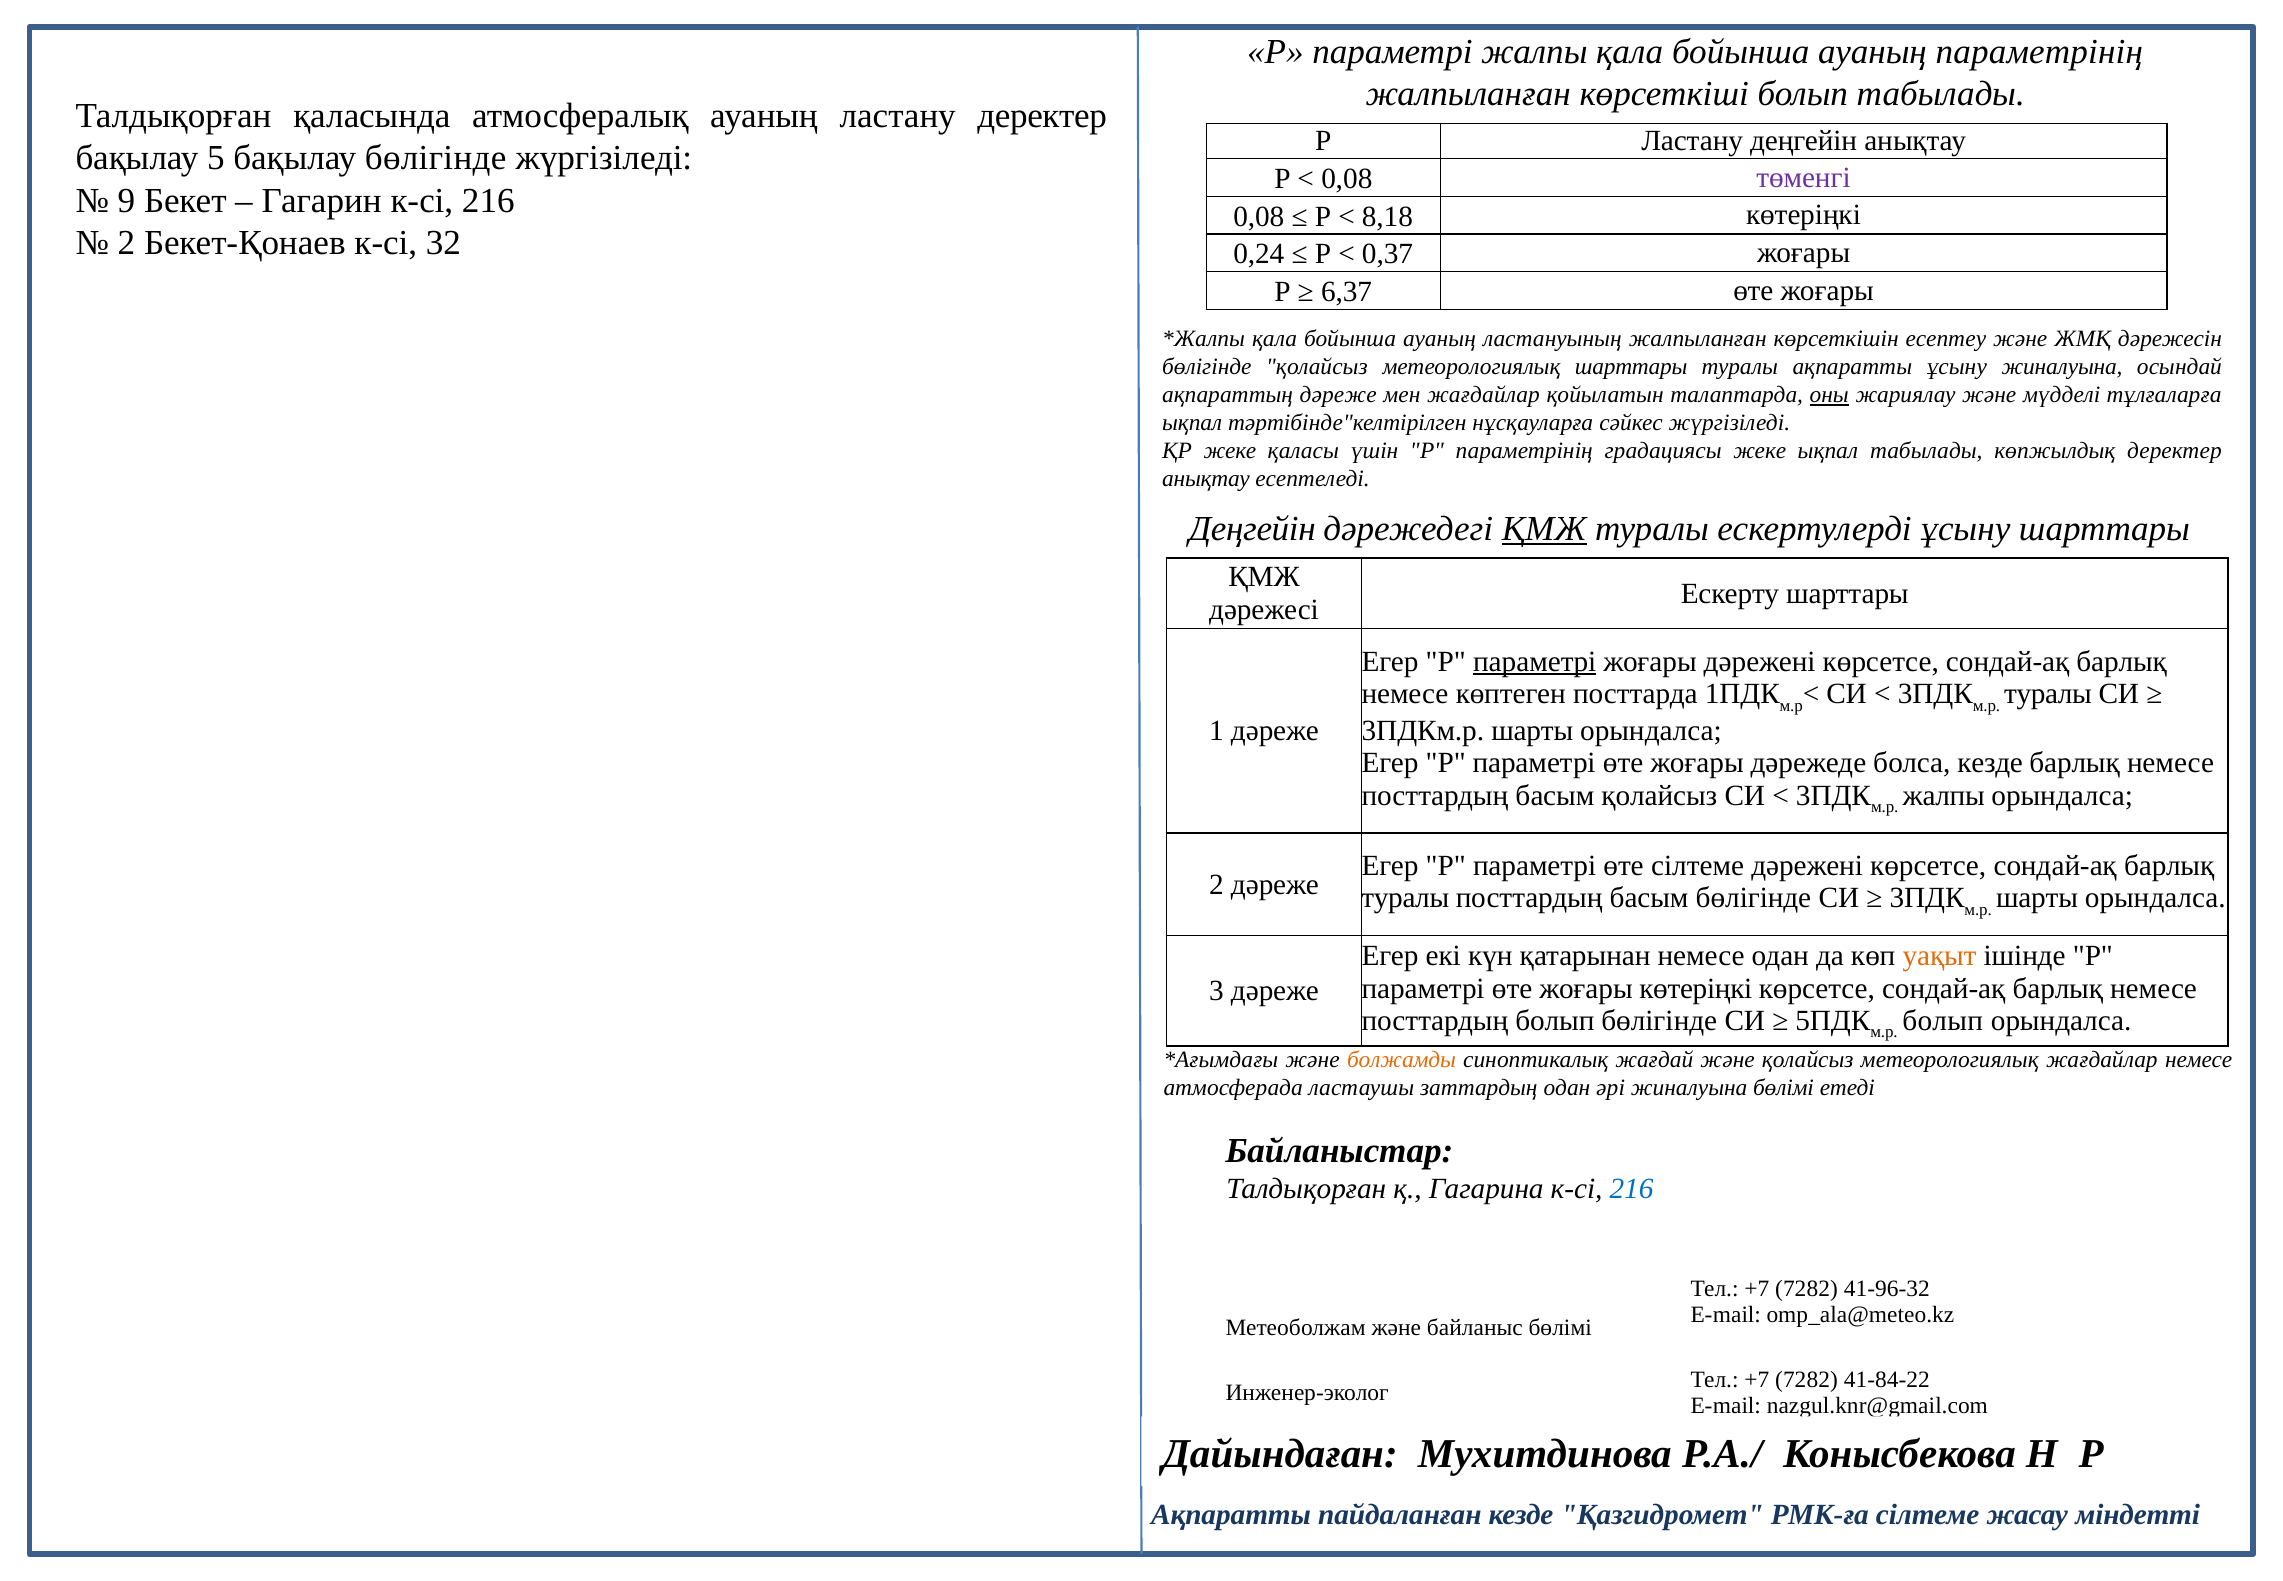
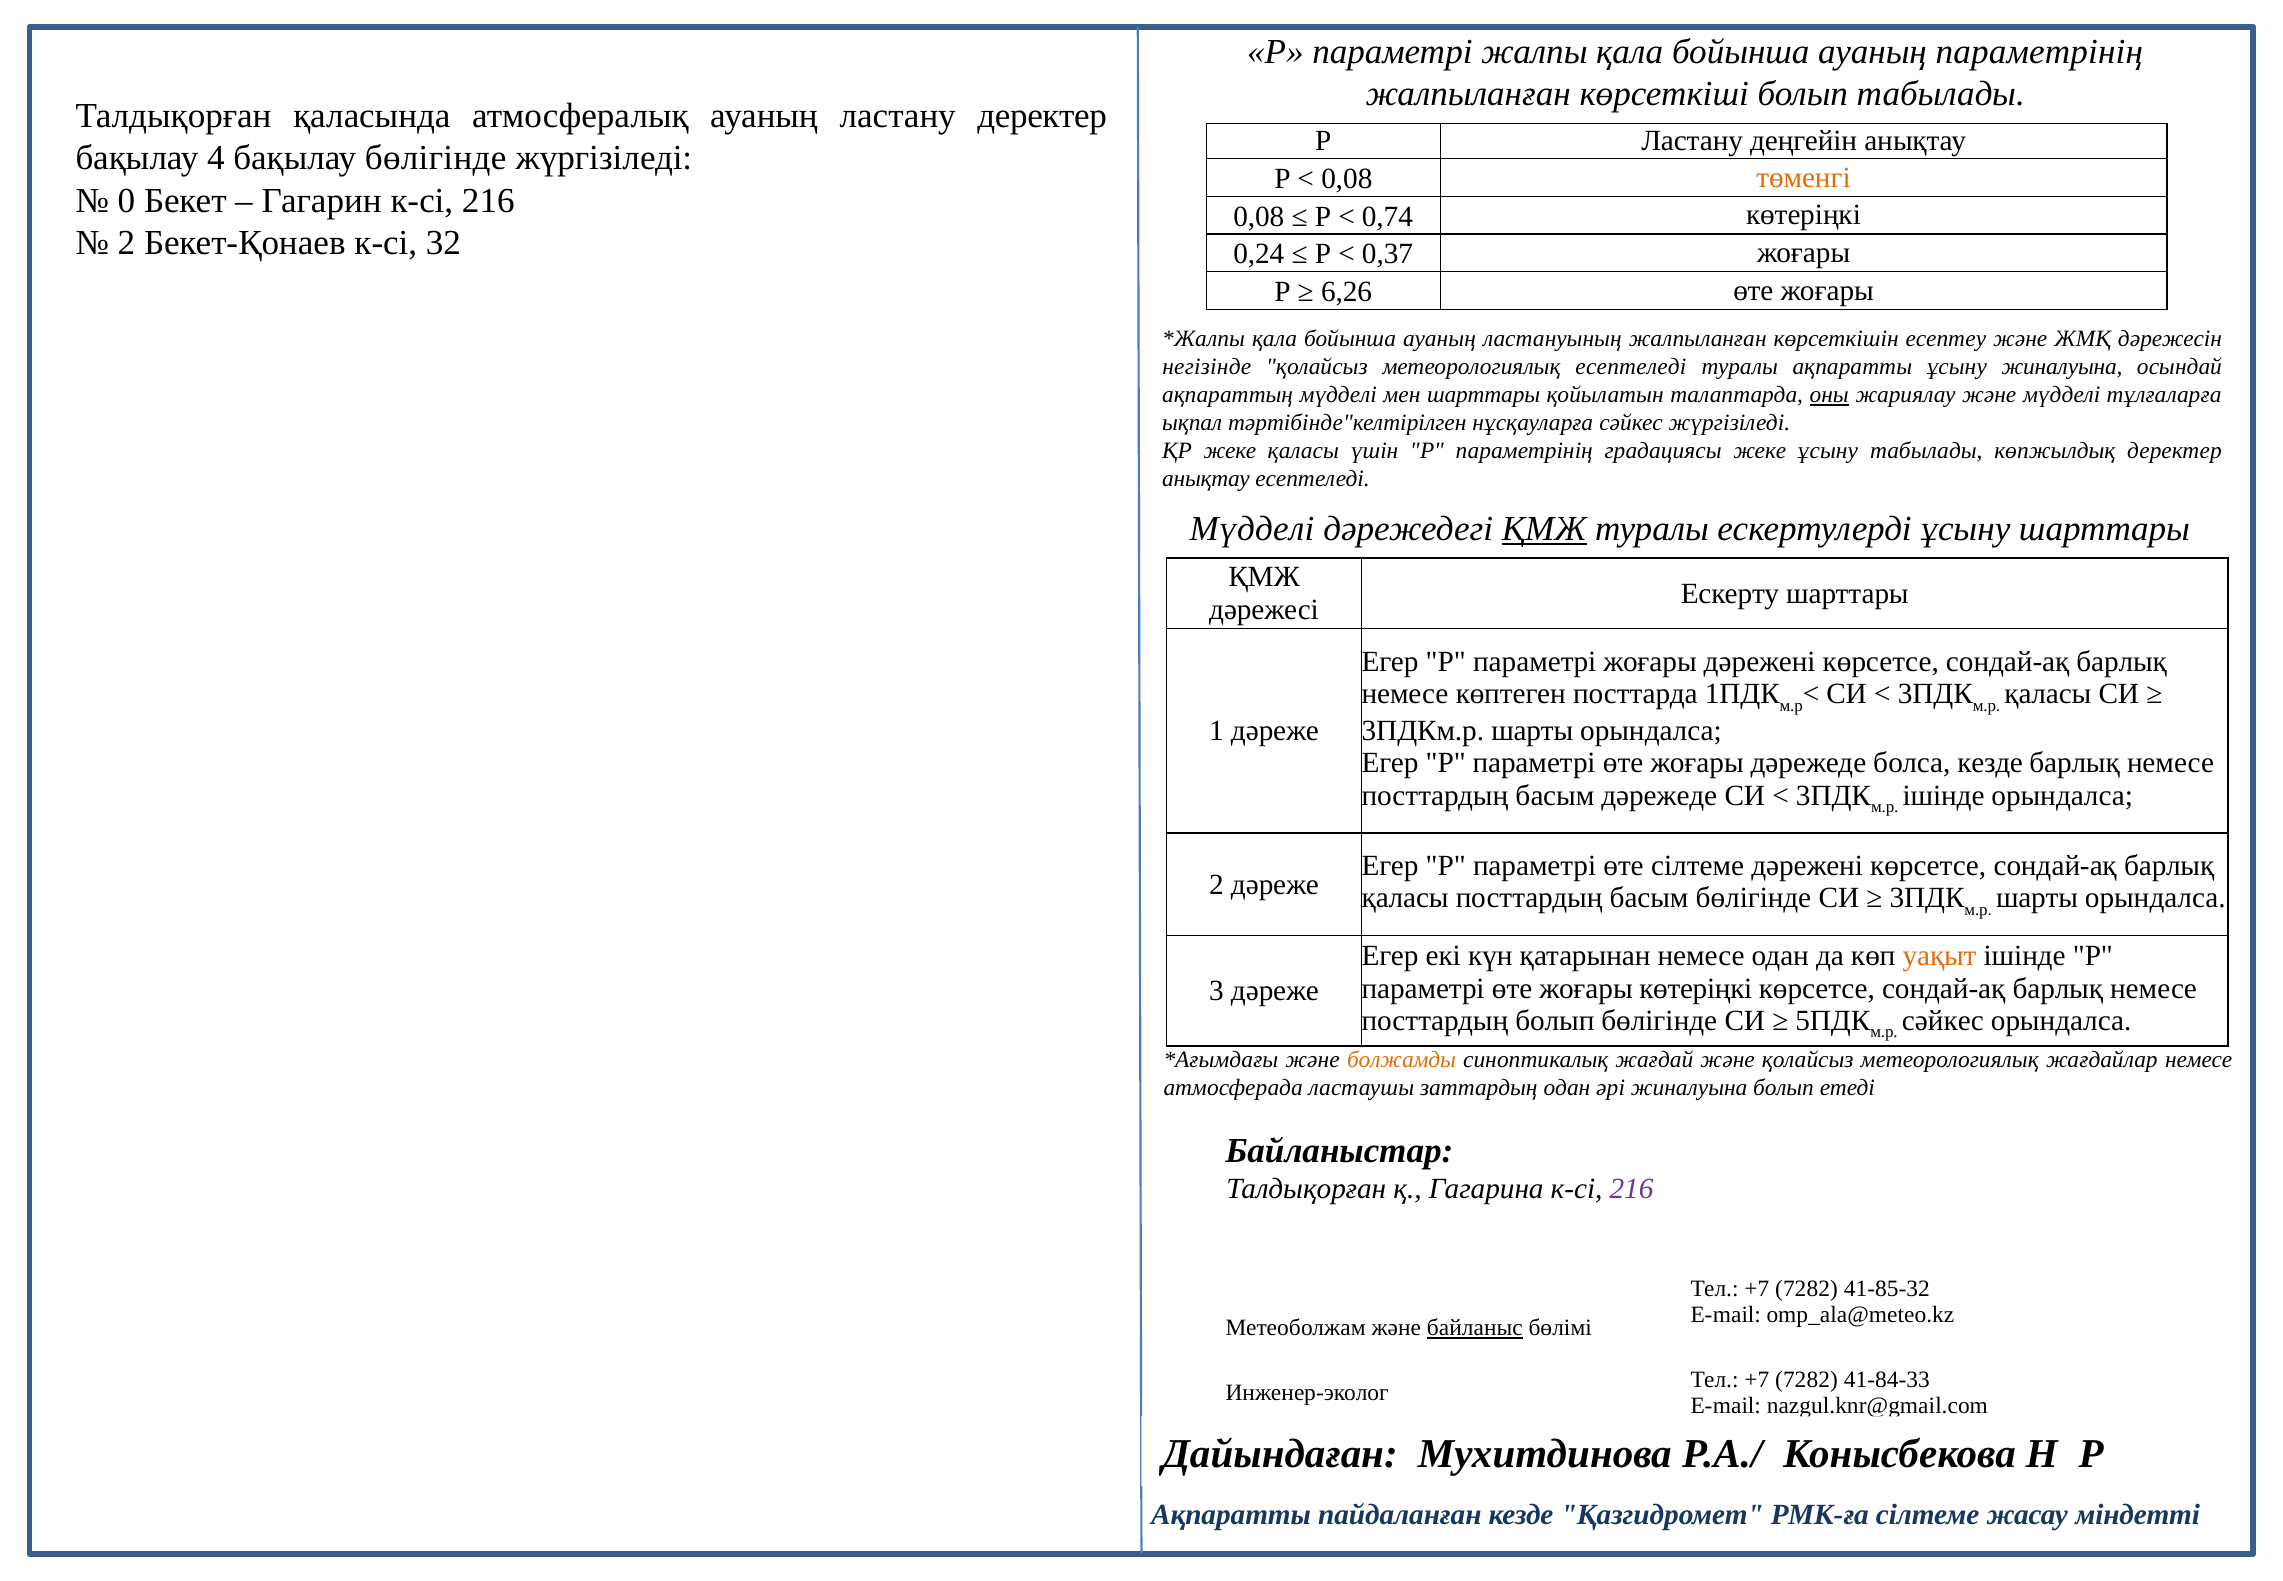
5: 5 -> 4
төменгі colour: purple -> orange
9: 9 -> 0
8,18: 8,18 -> 0,74
6,37: 6,37 -> 6,26
бөлігінде at (1207, 367): бөлігінде -> негізінде
метеорологиялық шарттары: шарттары -> есептеледі
ақпараттың дәреже: дәреже -> мүдделі
мен жағдайлар: жағдайлар -> шарттары
жеке ықпал: ықпал -> ұсыну
Деңгейін at (1252, 528): Деңгейін -> Мүдделі
параметрі at (1535, 662) underline: present -> none
туралы at (2048, 694): туралы -> қаласы
басым қолайсыз: қолайсыз -> дәрежеде
жалпы at (1944, 795): жалпы -> ішінде
туралы at (1405, 898): туралы -> қаласы
болып at (1943, 1021): болып -> сәйкес
жиналуына бөлімі: бөлімі -> болып
216 at (1631, 1188) colour: blue -> purple
41-96-32: 41-96-32 -> 41-85-32
байланыс underline: none -> present
41-84-22: 41-84-22 -> 41-84-33
